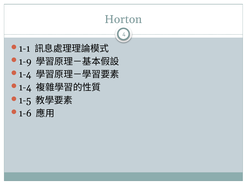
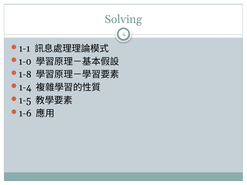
Horton: Horton -> Solving
1-9: 1-9 -> 1-0
1-4 at (25, 75): 1-4 -> 1-8
